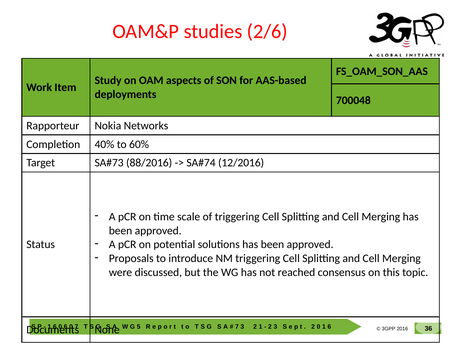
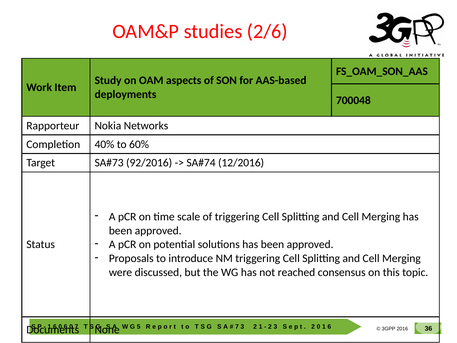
88/2016: 88/2016 -> 92/2016
